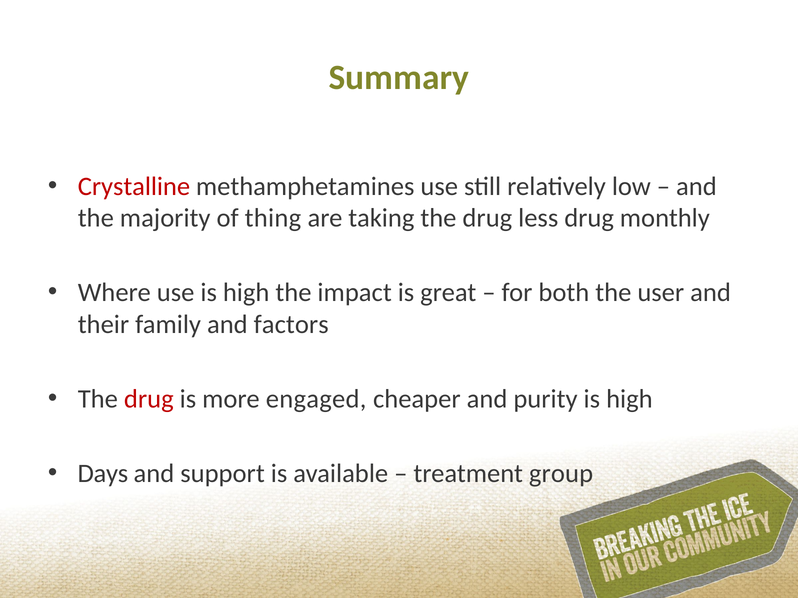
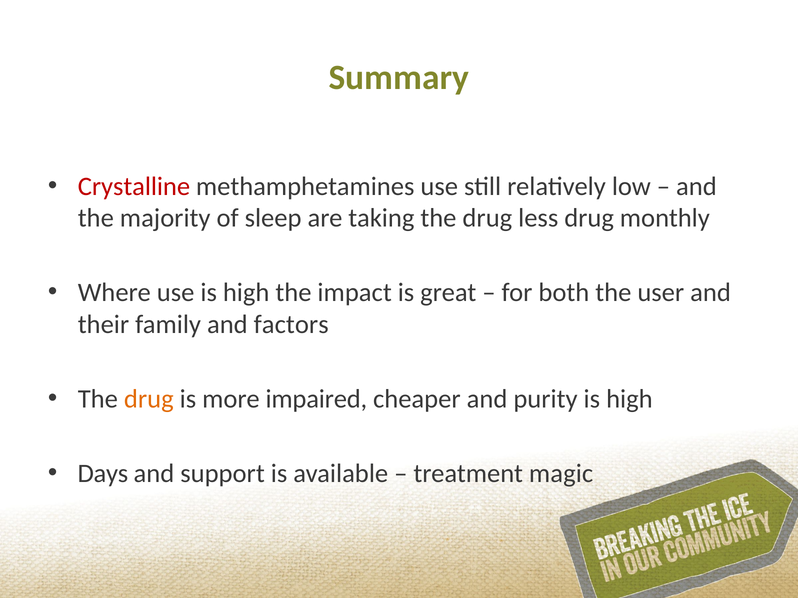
thing: thing -> sleep
drug at (149, 399) colour: red -> orange
engaged: engaged -> impaired
group: group -> magic
